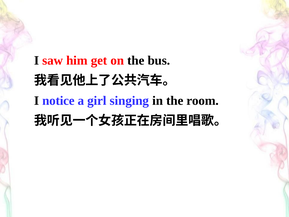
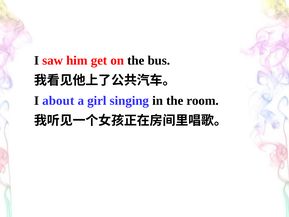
notice: notice -> about
